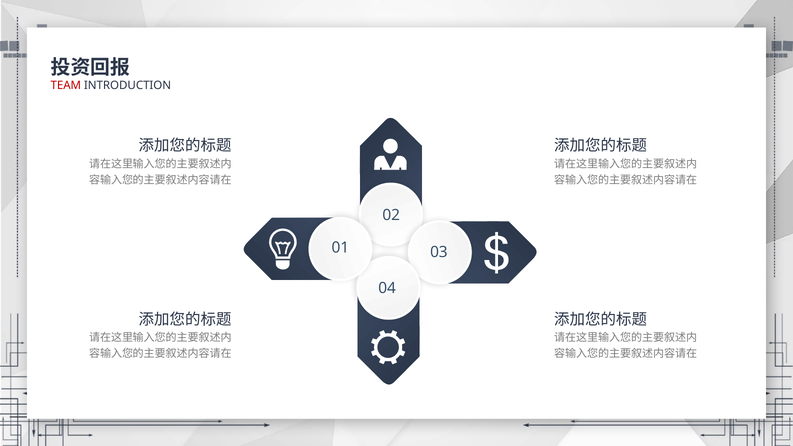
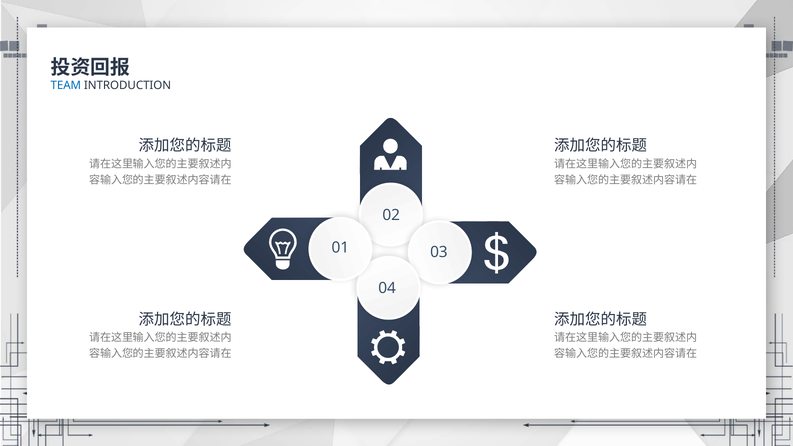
TEAM colour: red -> blue
